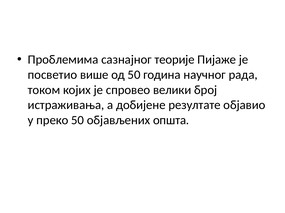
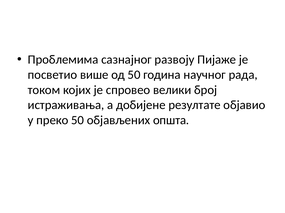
теорије: теорије -> развоју
